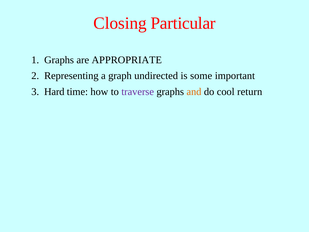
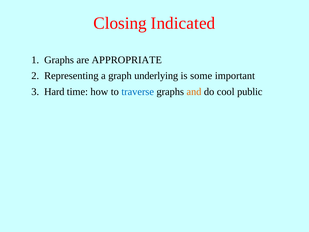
Particular: Particular -> Indicated
undirected: undirected -> underlying
traverse colour: purple -> blue
return: return -> public
